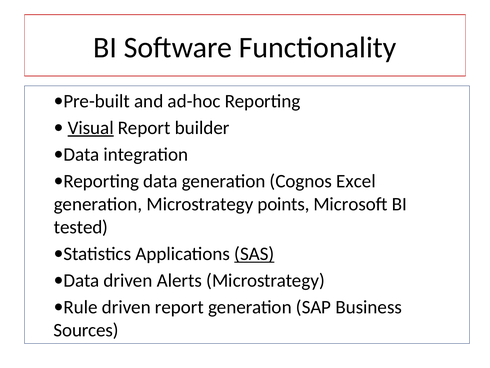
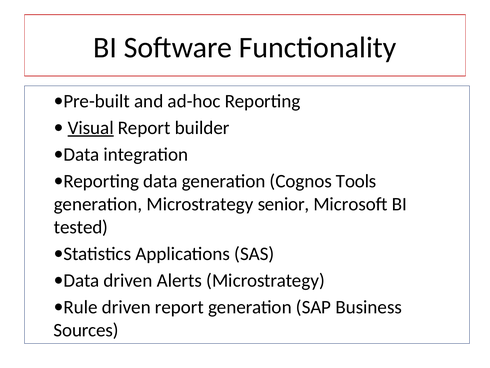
Excel: Excel -> Tools
points: points -> senior
SAS underline: present -> none
